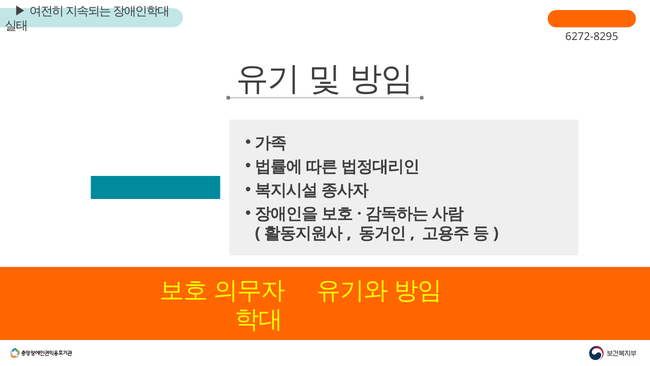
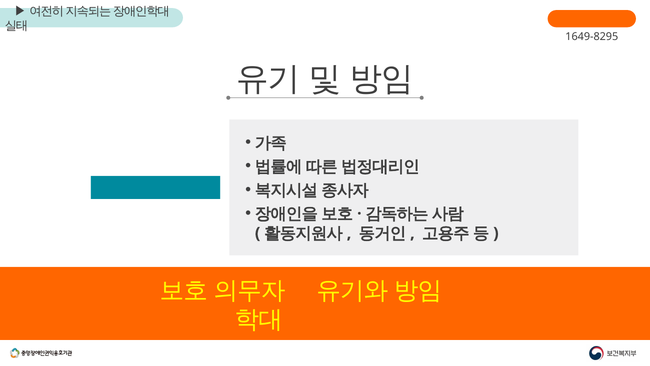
6272-8295: 6272-8295 -> 1649-8295
